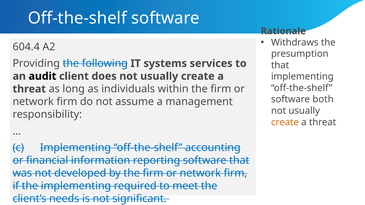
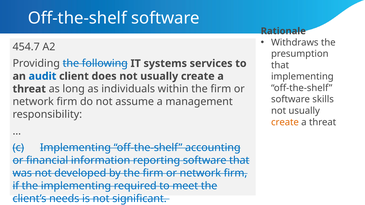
604.4: 604.4 -> 454.7
audit colour: black -> blue
both: both -> skills
